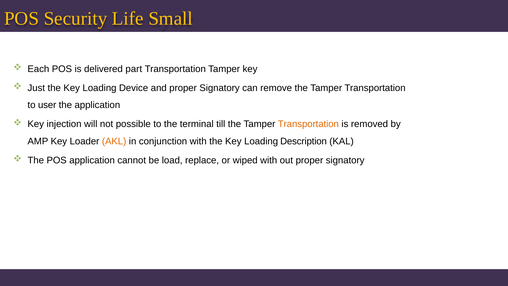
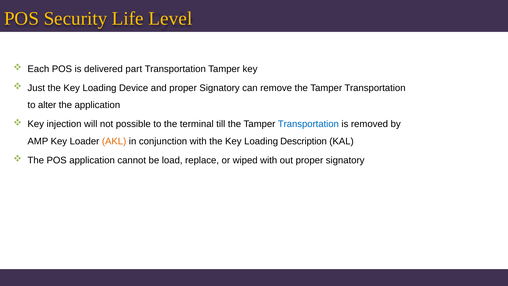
Small: Small -> Level
user: user -> alter
Transportation at (308, 124) colour: orange -> blue
